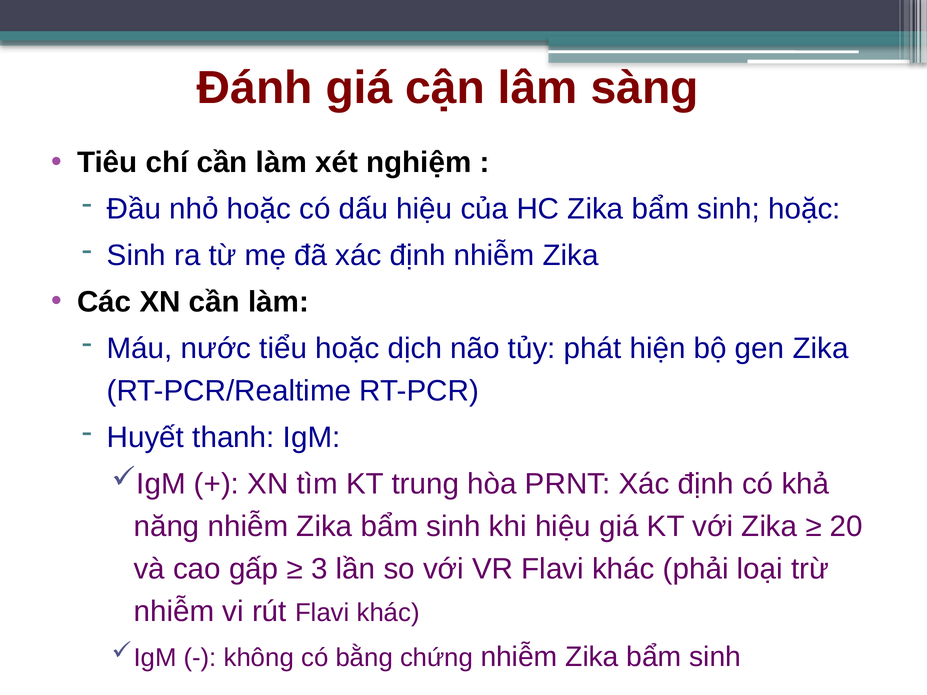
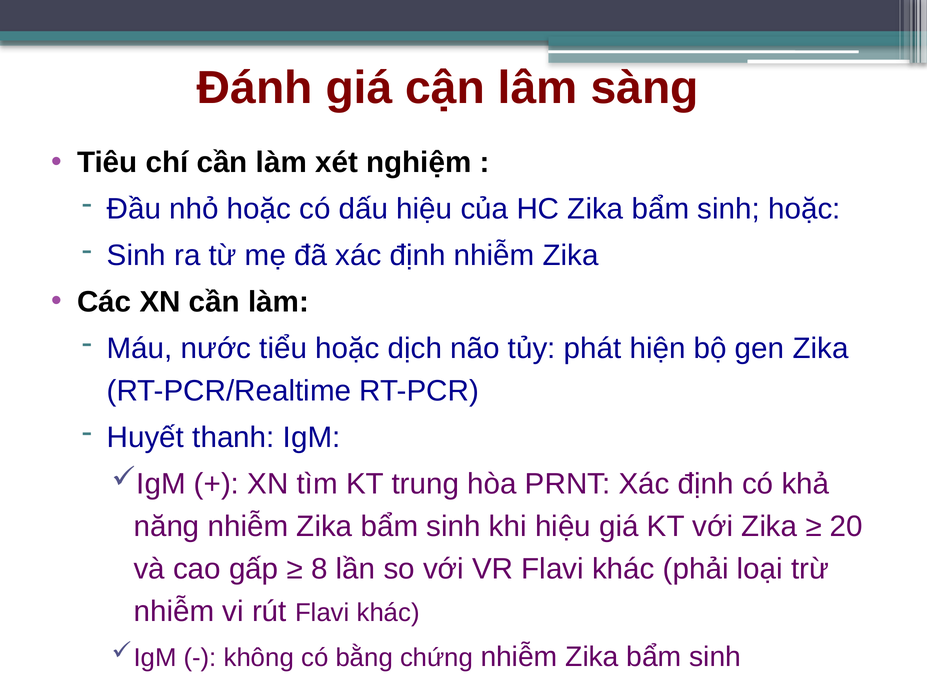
3: 3 -> 8
